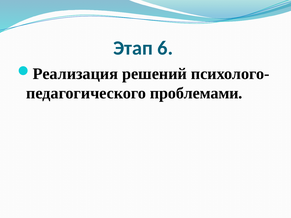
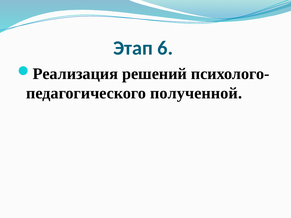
проблемами: проблемами -> полученной
